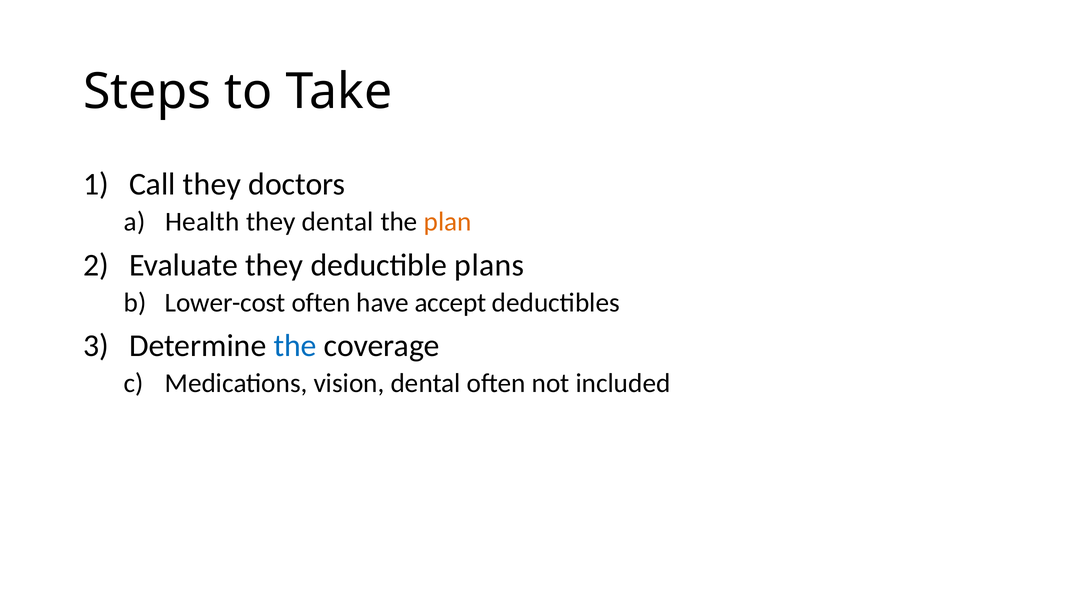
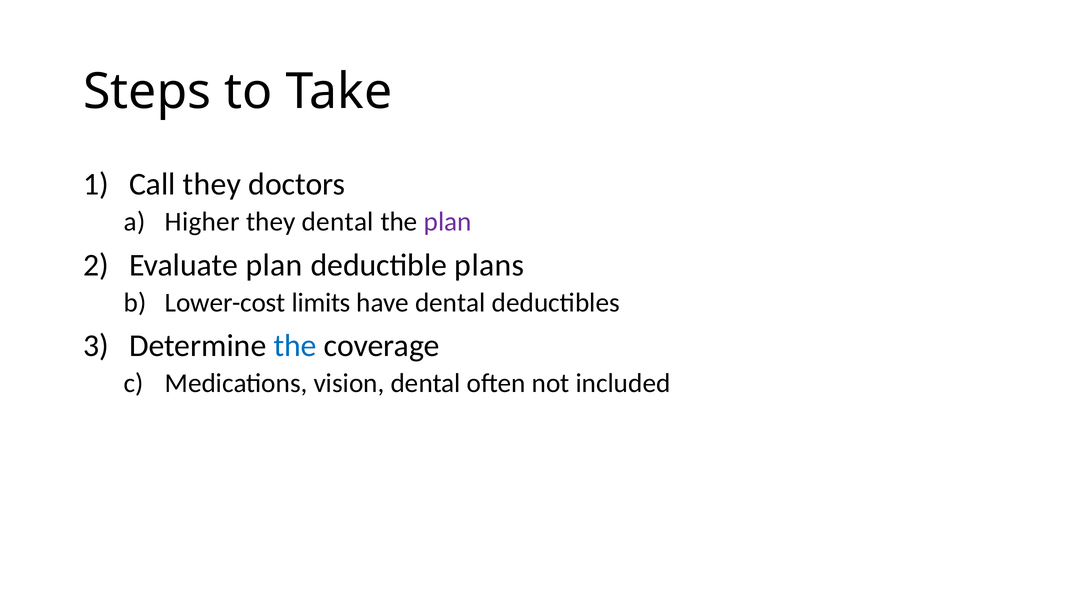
Health: Health -> Higher
plan at (448, 222) colour: orange -> purple
Evaluate they: they -> plan
Lower-cost often: often -> limits
have accept: accept -> dental
